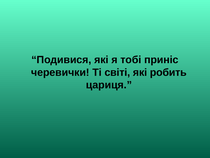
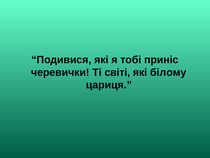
робить: робить -> білому
